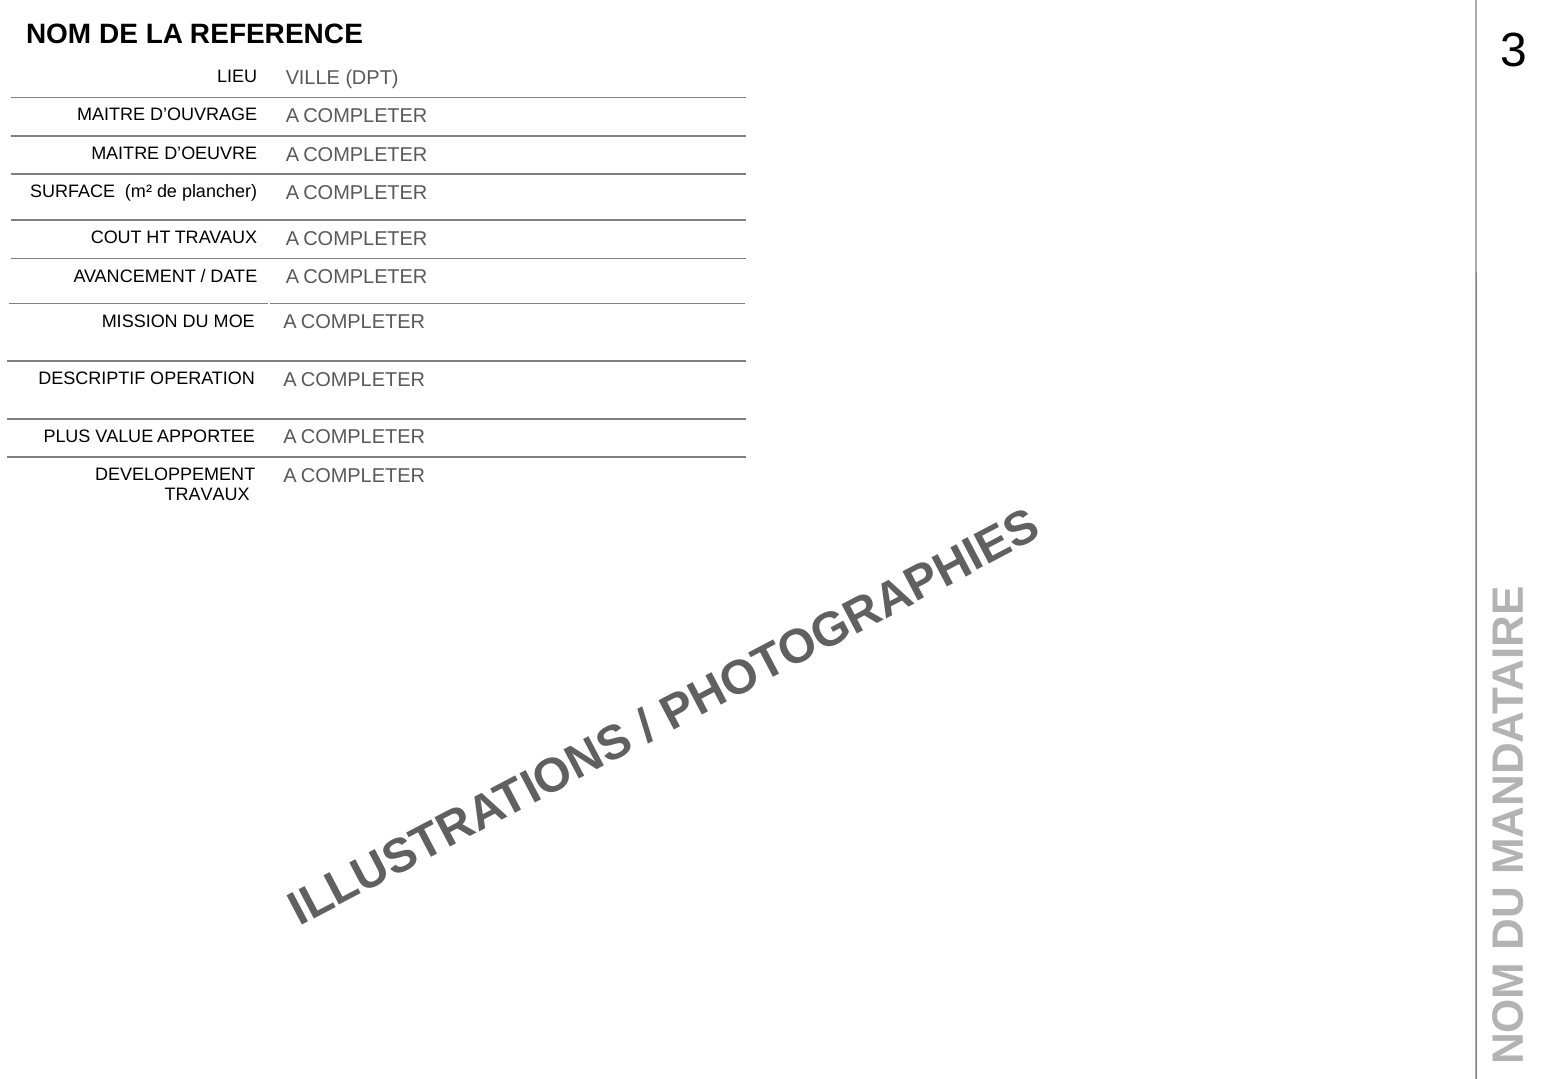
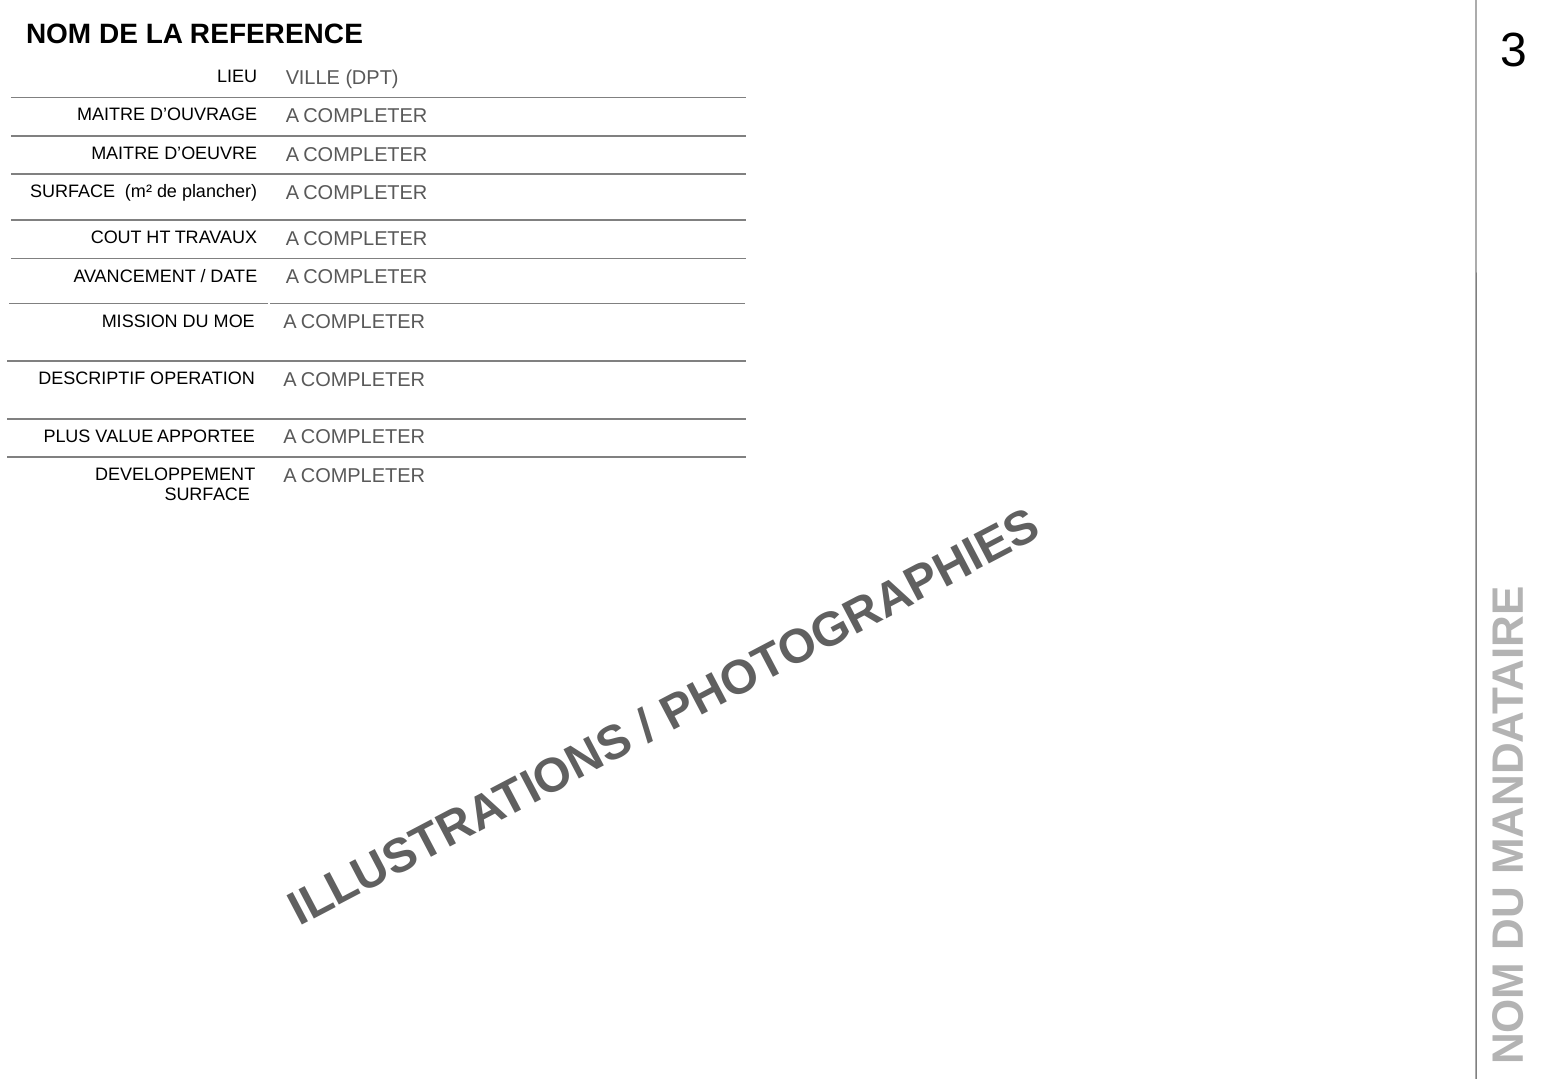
TRAVAUX at (207, 495): TRAVAUX -> SURFACE
